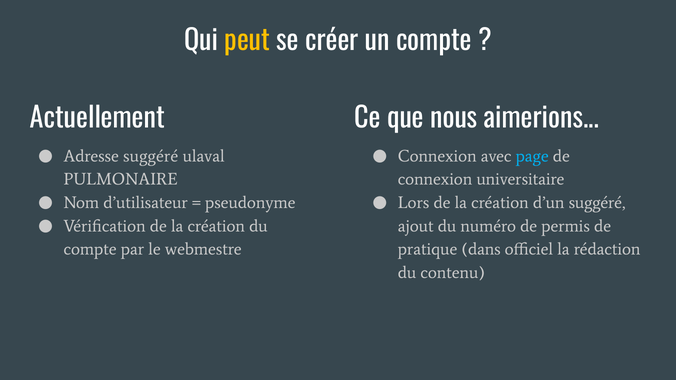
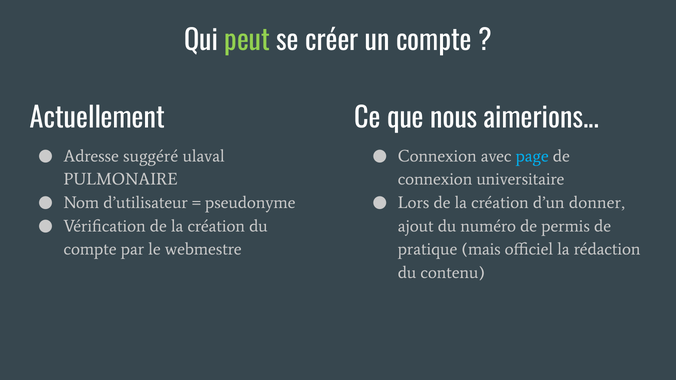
peut colour: yellow -> light green
d’un suggéré: suggéré -> donner
dans: dans -> mais
